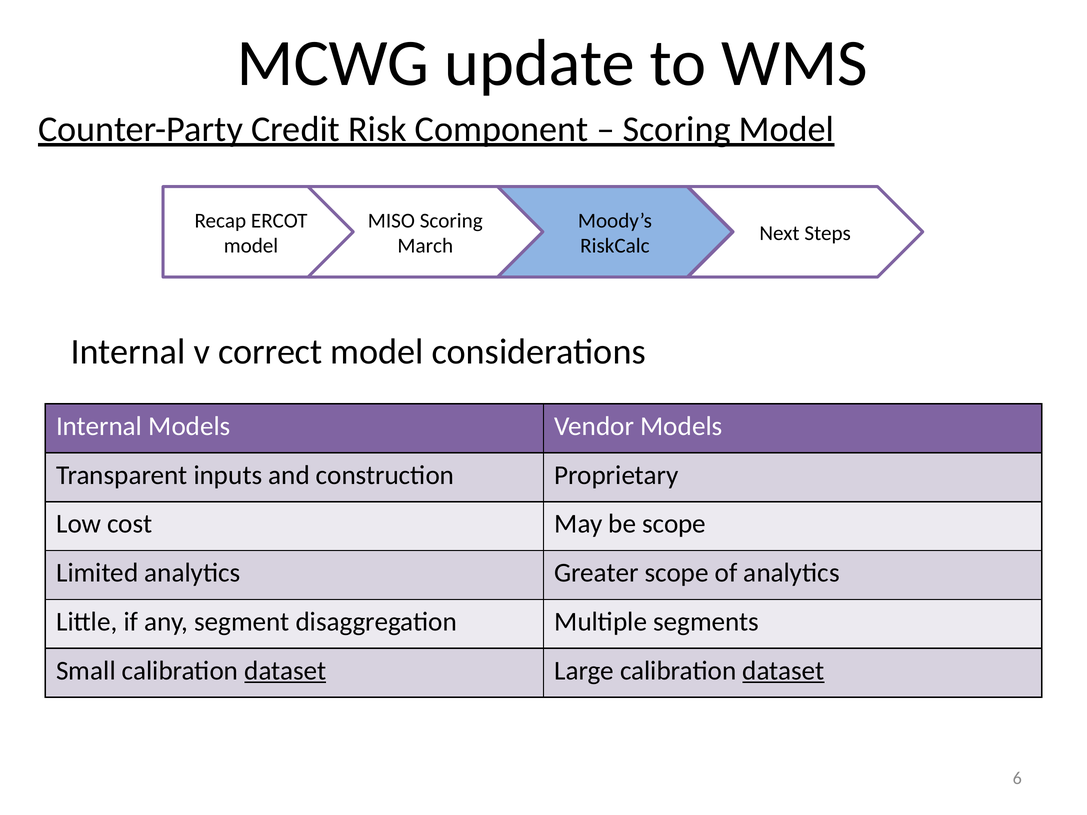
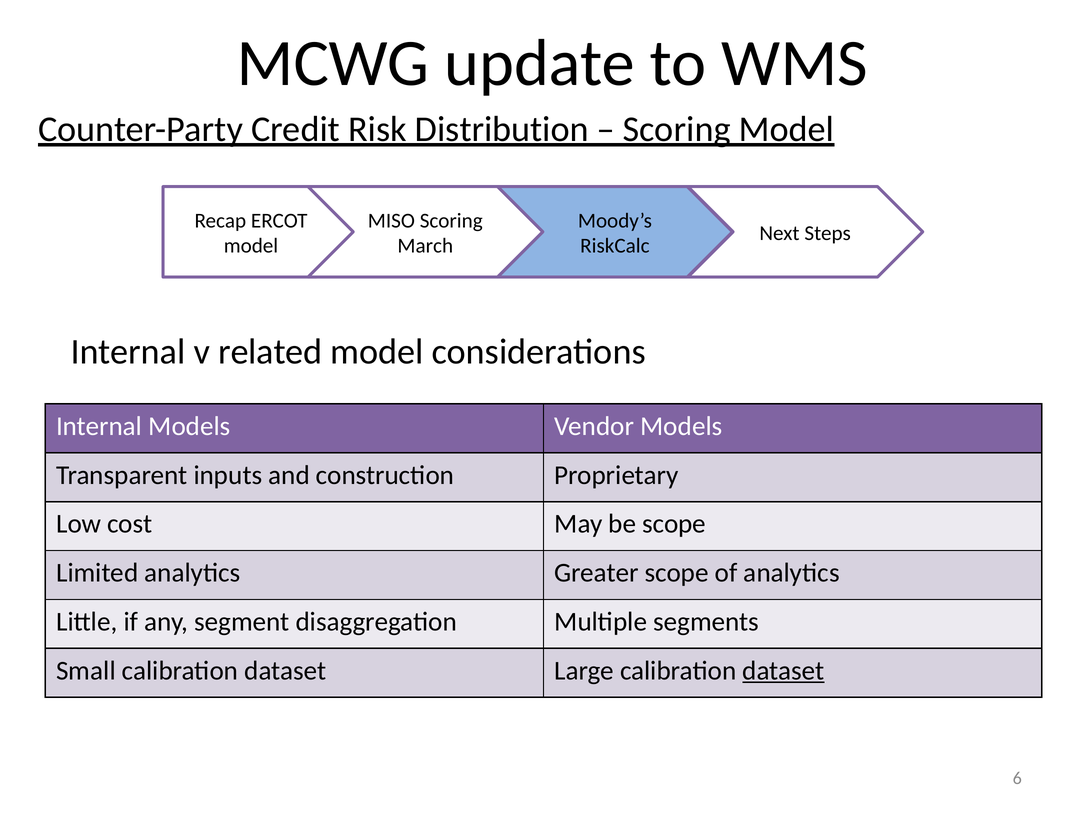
Component: Component -> Distribution
correct: correct -> related
dataset at (285, 671) underline: present -> none
